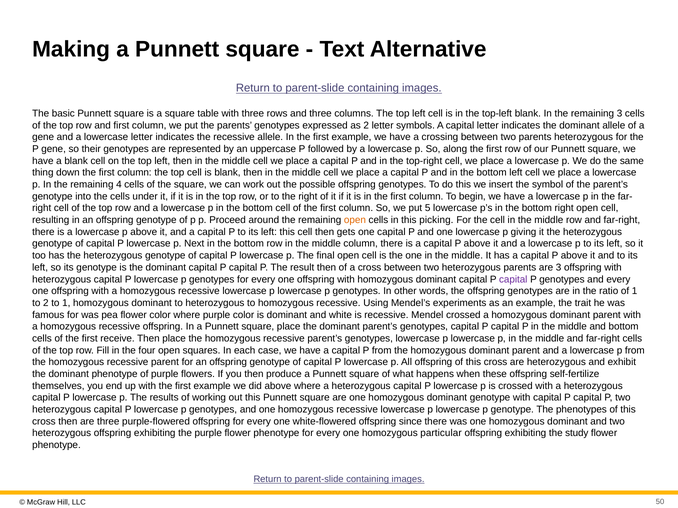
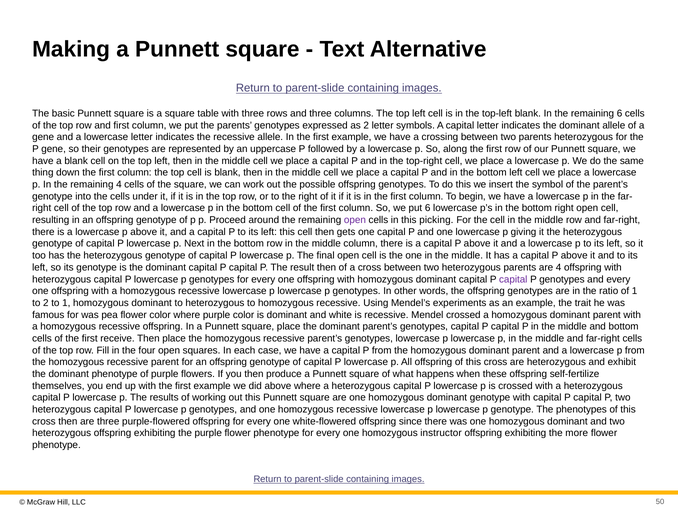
remaining 3: 3 -> 6
put 5: 5 -> 6
open at (355, 220) colour: orange -> purple
are 3: 3 -> 4
particular: particular -> instructor
study: study -> more
